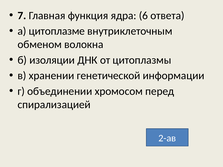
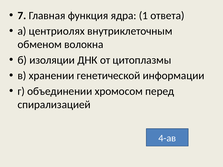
6: 6 -> 1
цитоплазме: цитоплазме -> центриолях
2-ав: 2-ав -> 4-ав
